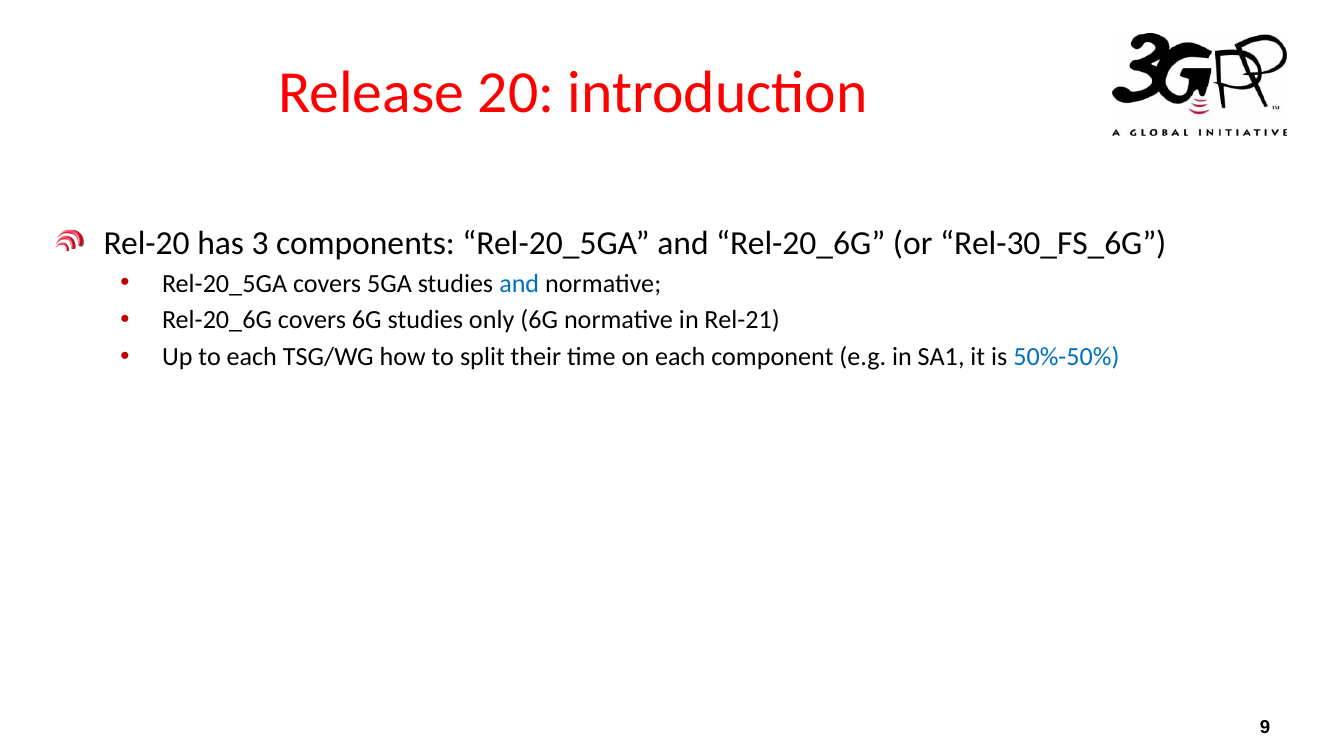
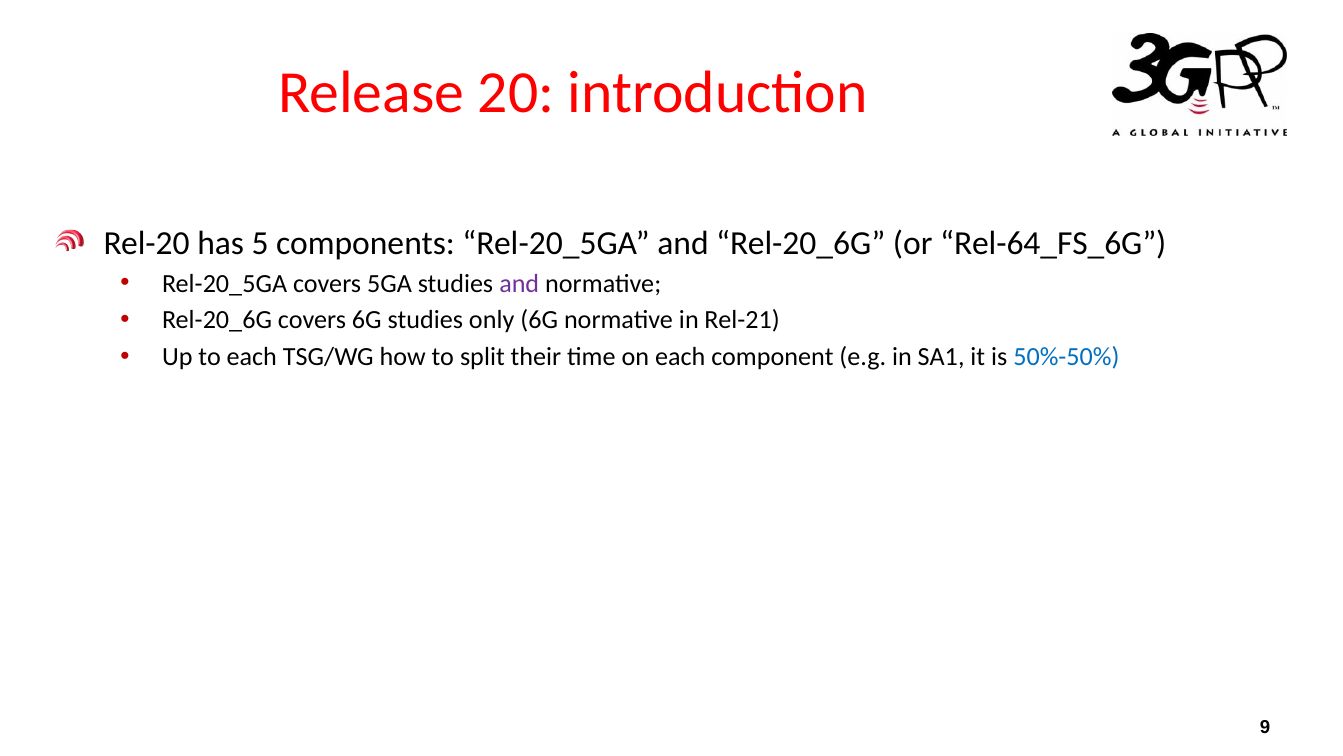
3: 3 -> 5
Rel-30_FS_6G: Rel-30_FS_6G -> Rel-64_FS_6G
and at (519, 283) colour: blue -> purple
